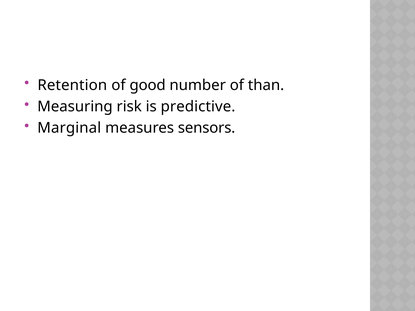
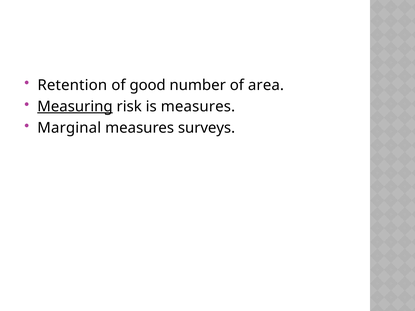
than: than -> area
Measuring underline: none -> present
is predictive: predictive -> measures
sensors: sensors -> surveys
